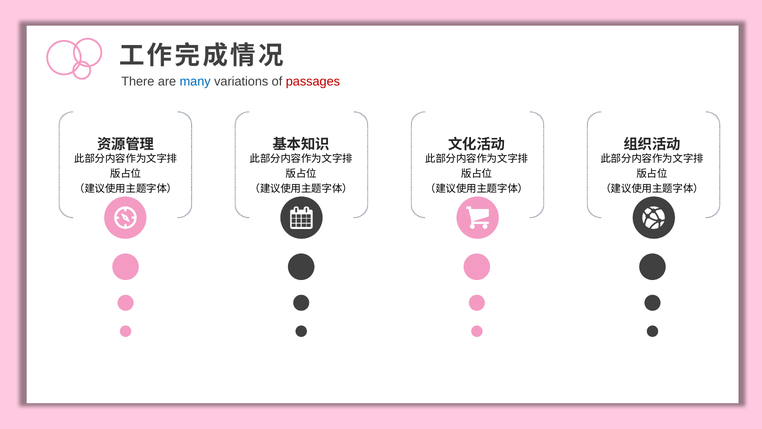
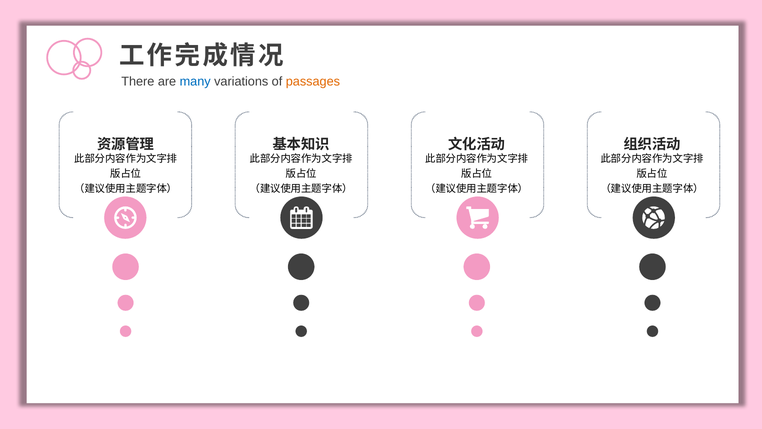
passages colour: red -> orange
